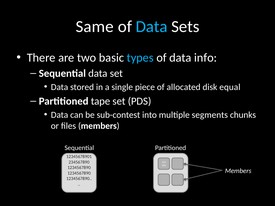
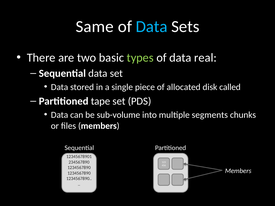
types colour: light blue -> light green
info: info -> real
equal: equal -> called
sub-contest: sub-contest -> sub-volume
